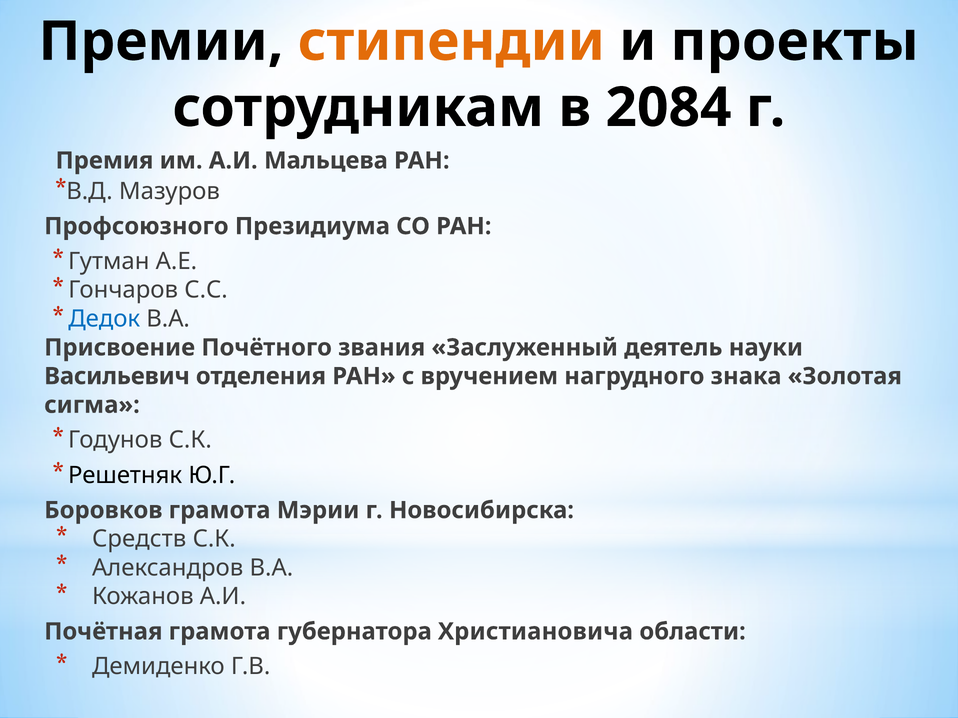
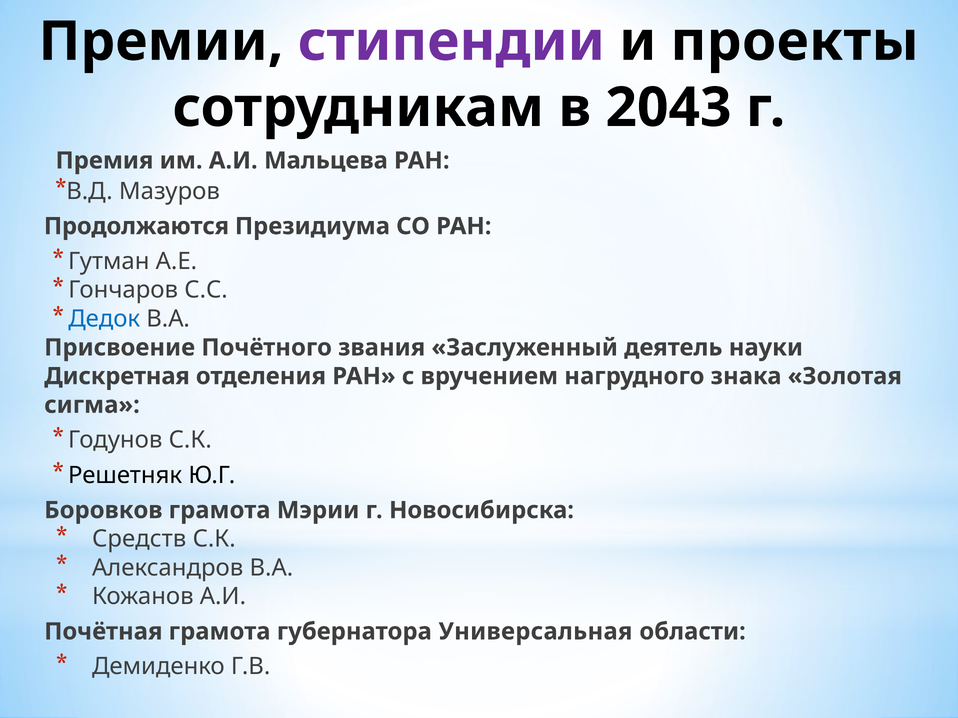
стипендии colour: orange -> purple
2084: 2084 -> 2043
Профсоюзного: Профсоюзного -> Продолжаются
Васильевич: Васильевич -> Дискретная
Христиановича: Христиановича -> Универсальная
